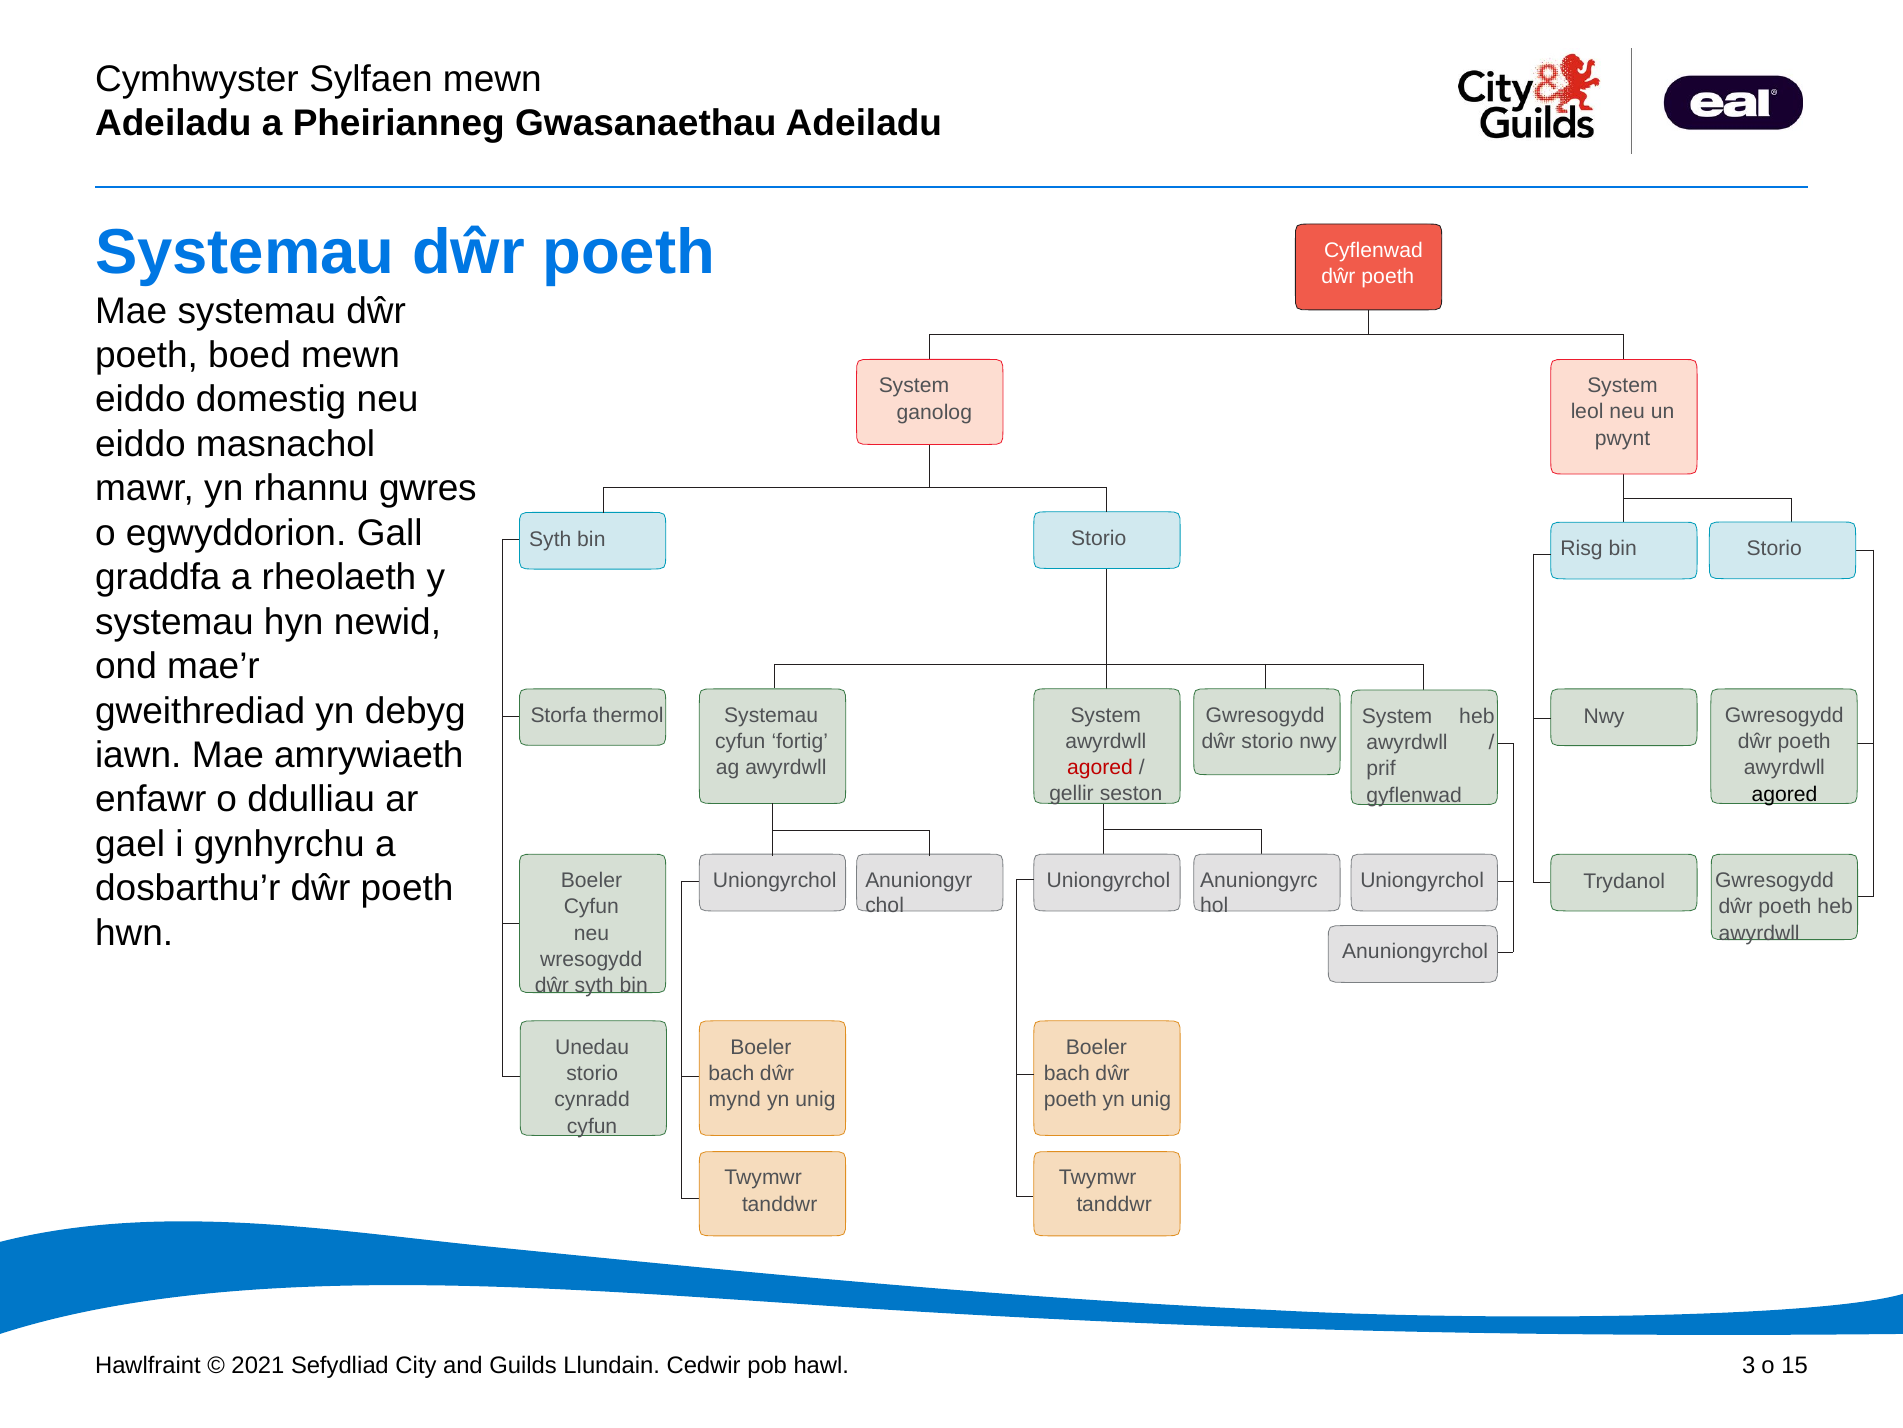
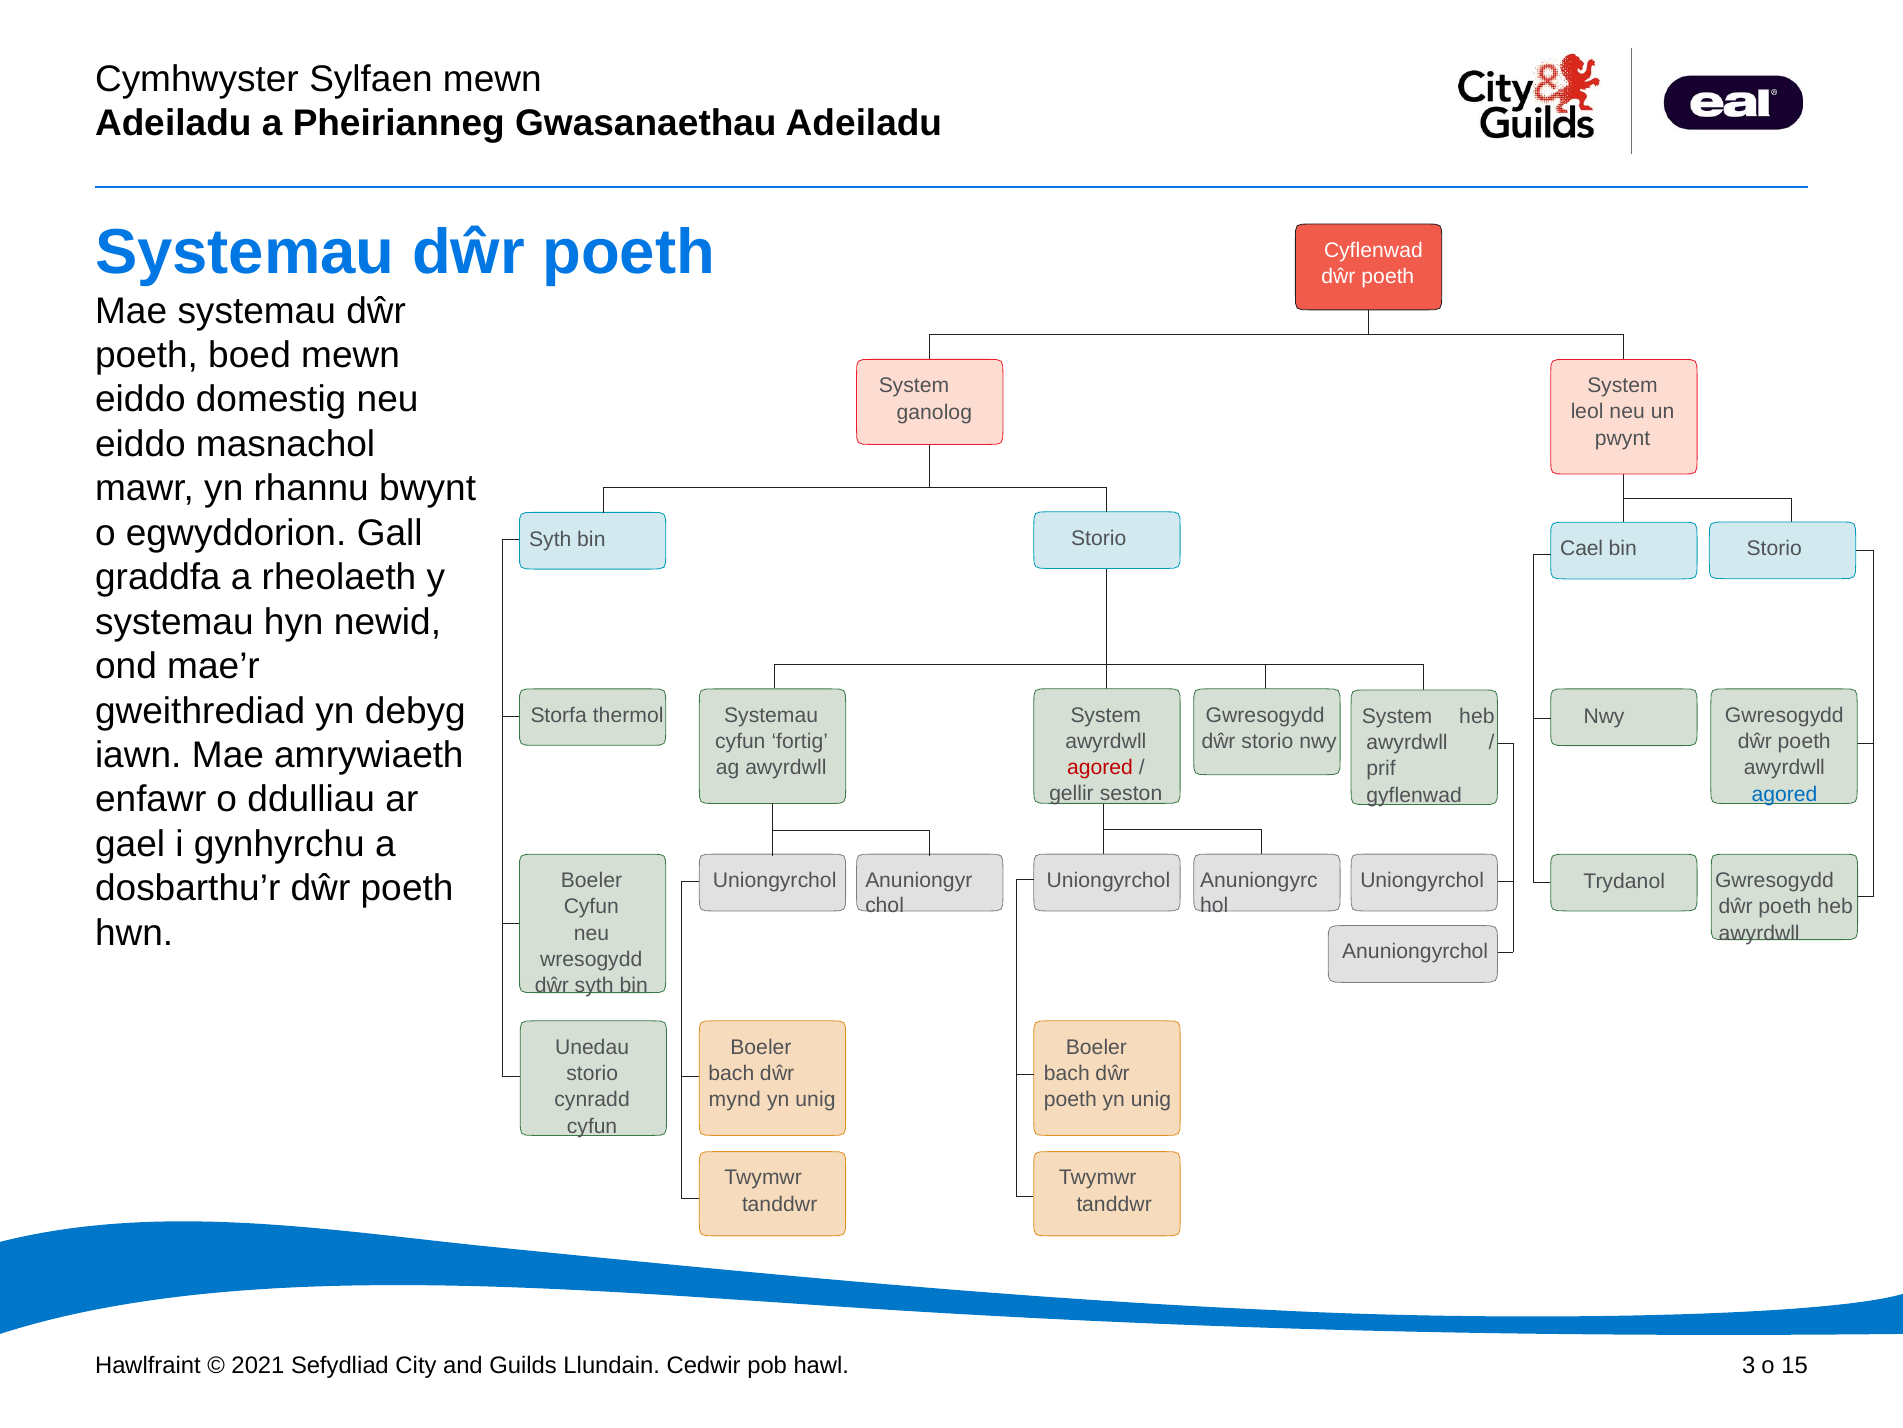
gwres: gwres -> bwynt
Risg: Risg -> Cael
agored at (1784, 794) colour: black -> blue
